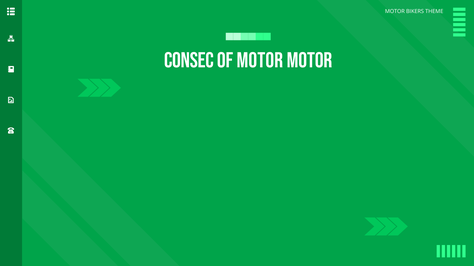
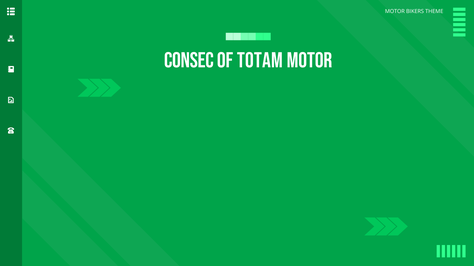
of Motor: Motor -> Totam
